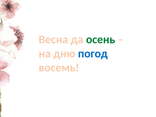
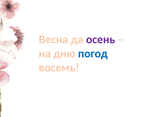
осень colour: green -> purple
